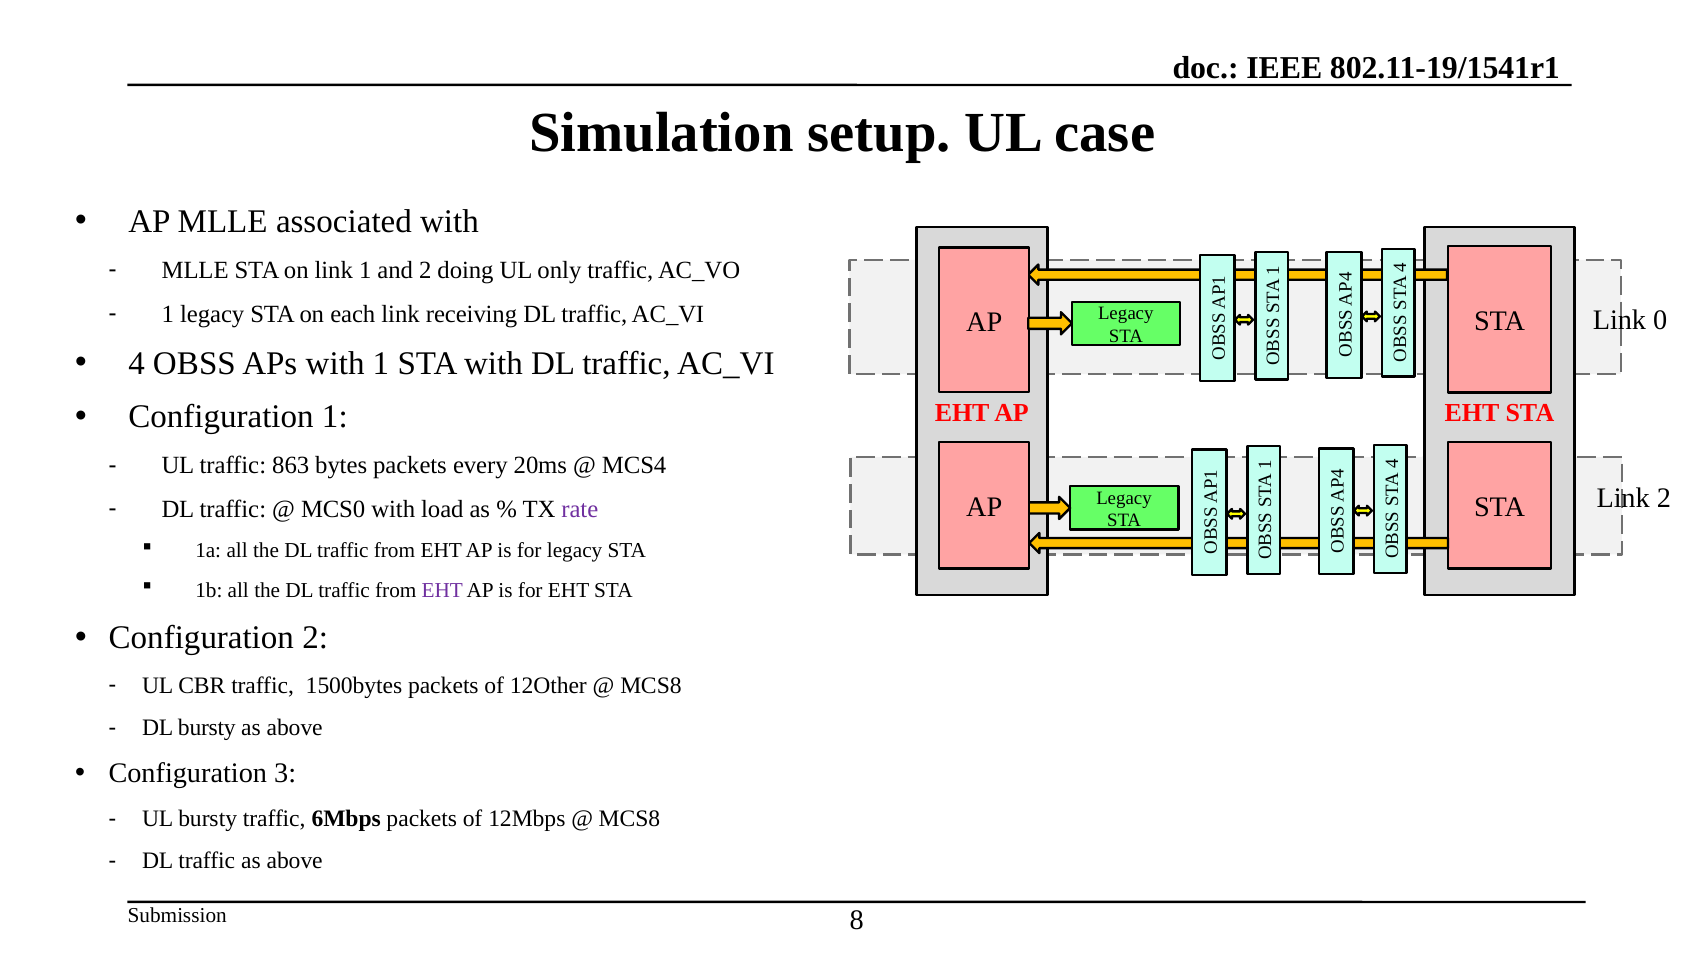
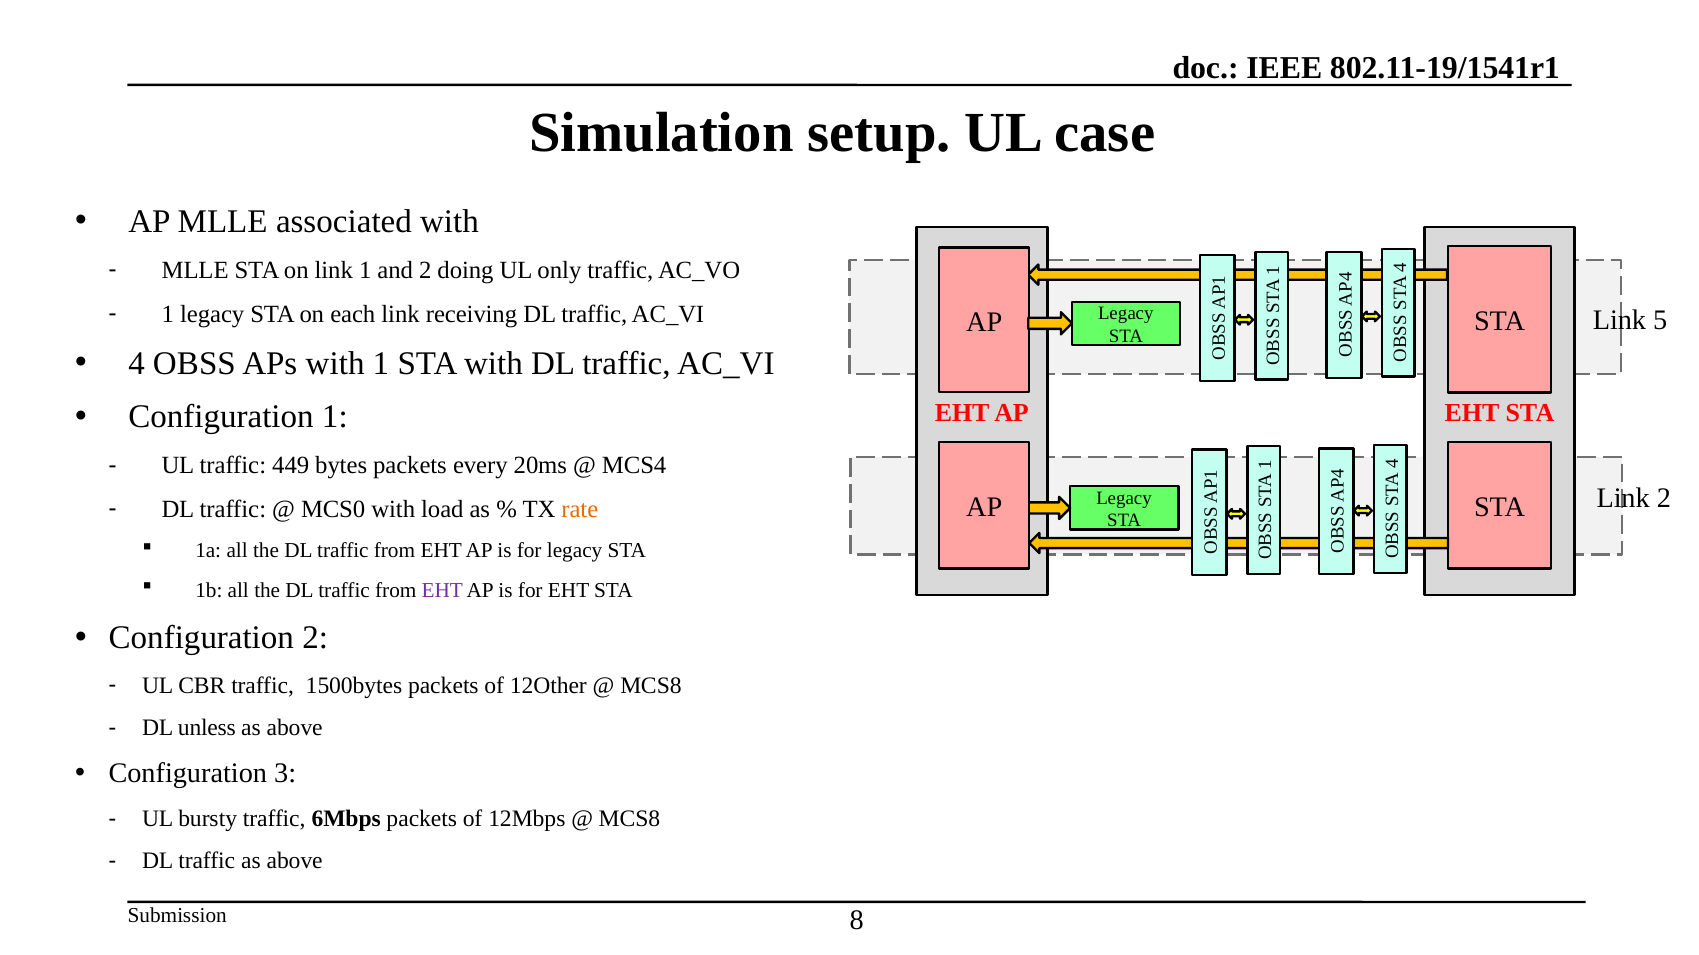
0: 0 -> 5
863: 863 -> 449
rate colour: purple -> orange
DL bursty: bursty -> unless
